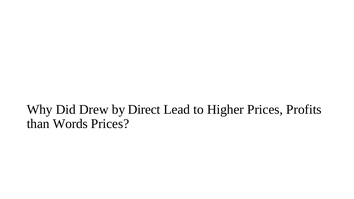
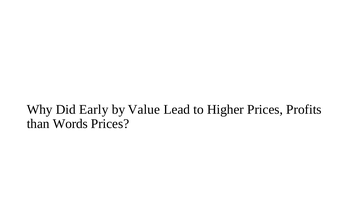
Drew: Drew -> Early
Direct: Direct -> Value
